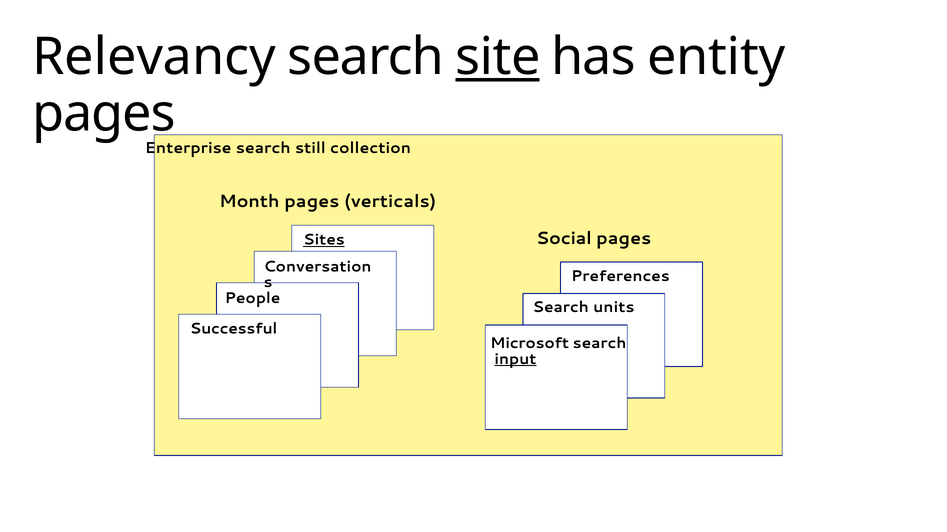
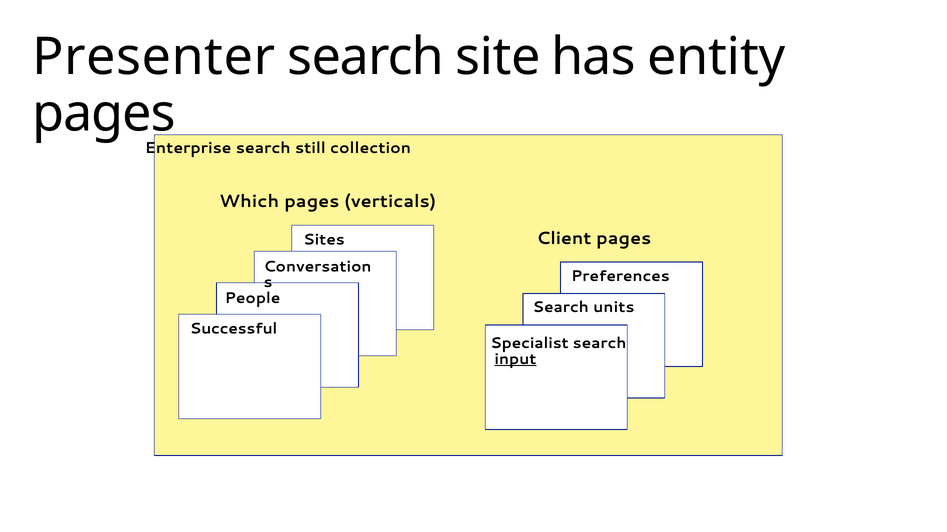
Relevancy: Relevancy -> Presenter
site underline: present -> none
Month: Month -> Which
Social: Social -> Client
Sites underline: present -> none
Microsoft: Microsoft -> Specialist
